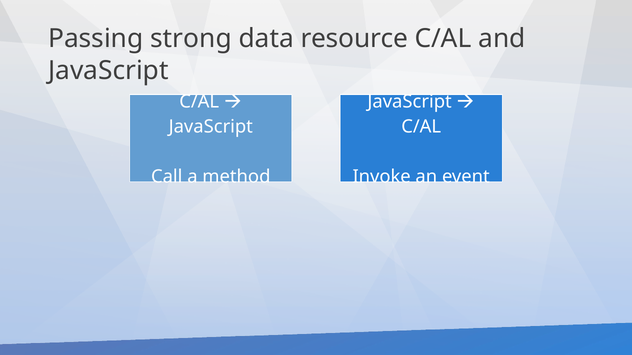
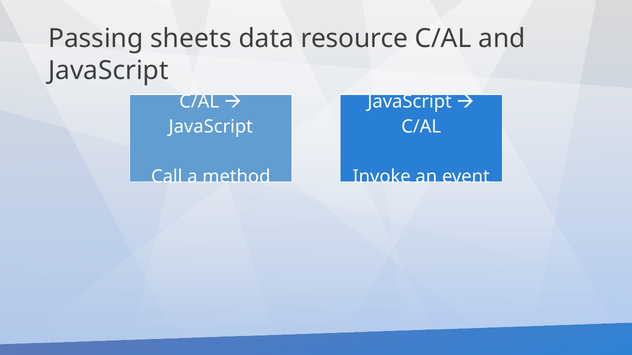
strong: strong -> sheets
